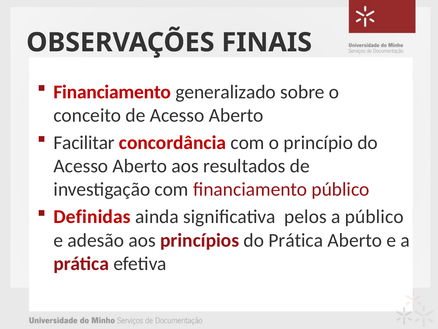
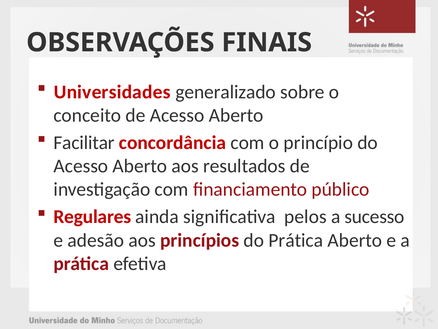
Financiamento at (112, 92): Financiamento -> Universidades
Definidas: Definidas -> Regulares
a público: público -> sucesso
